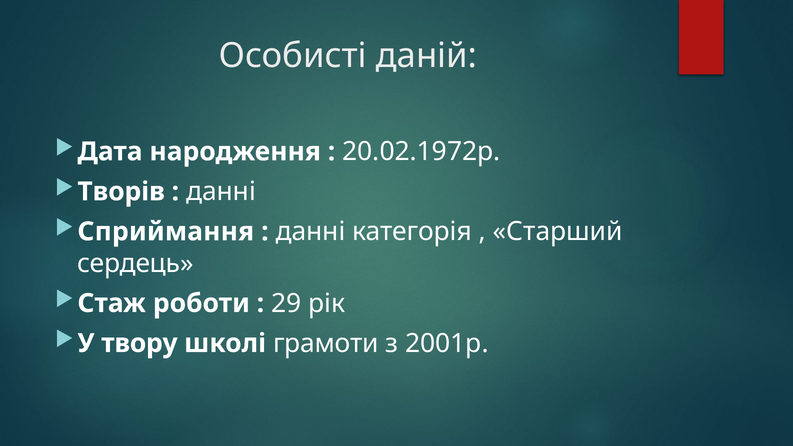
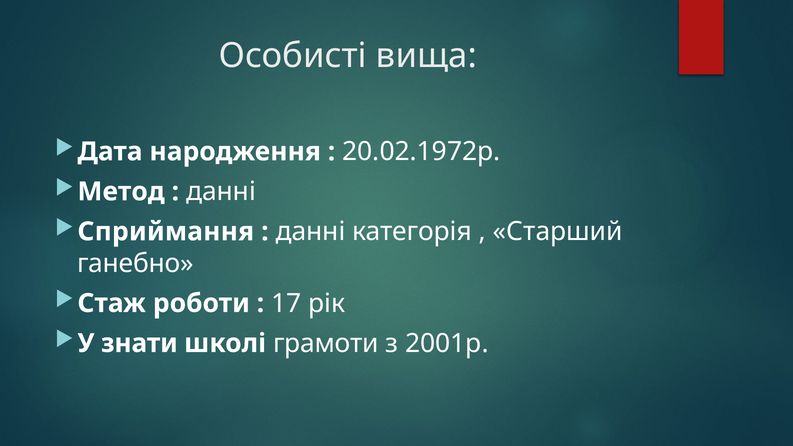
даній: даній -> вища
Творів: Творів -> Метод
сердець: сердець -> ганебно
29: 29 -> 17
твору: твору -> знати
